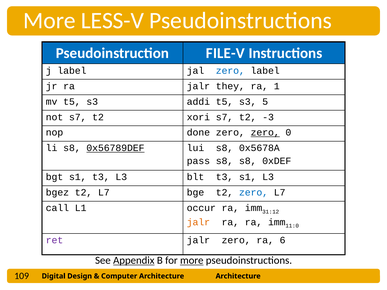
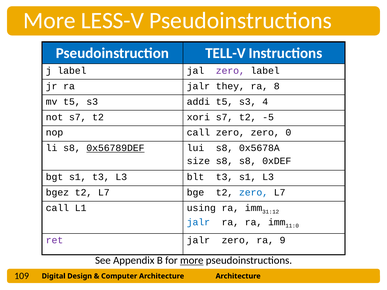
FILE-V: FILE-V -> TELL-V
zero at (230, 71) colour: blue -> purple
1: 1 -> 8
5: 5 -> 4
-3: -3 -> -5
nop done: done -> call
zero at (265, 133) underline: present -> none
pass: pass -> size
occur: occur -> using
jalr at (198, 222) colour: orange -> blue
6: 6 -> 9
Appendix underline: present -> none
